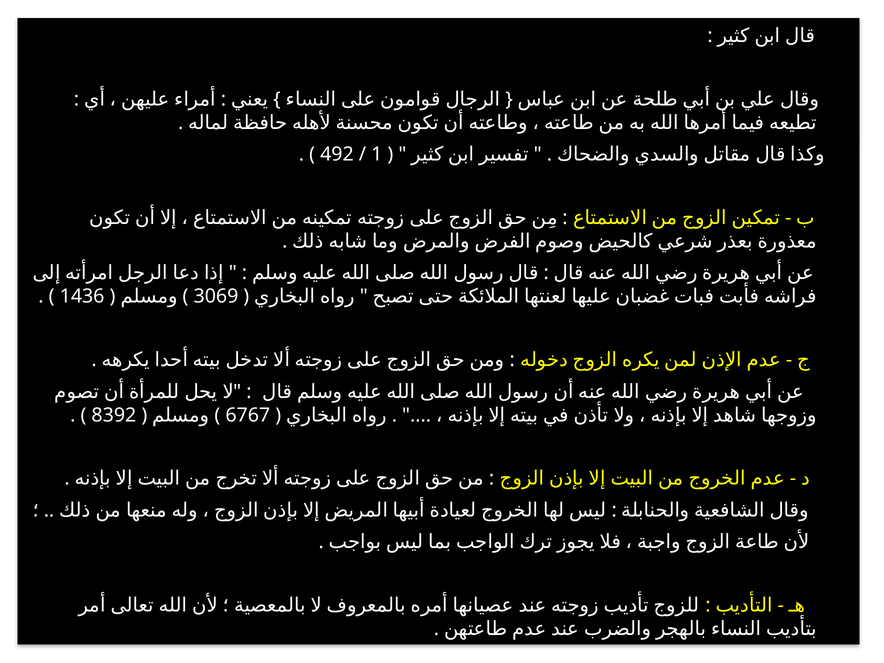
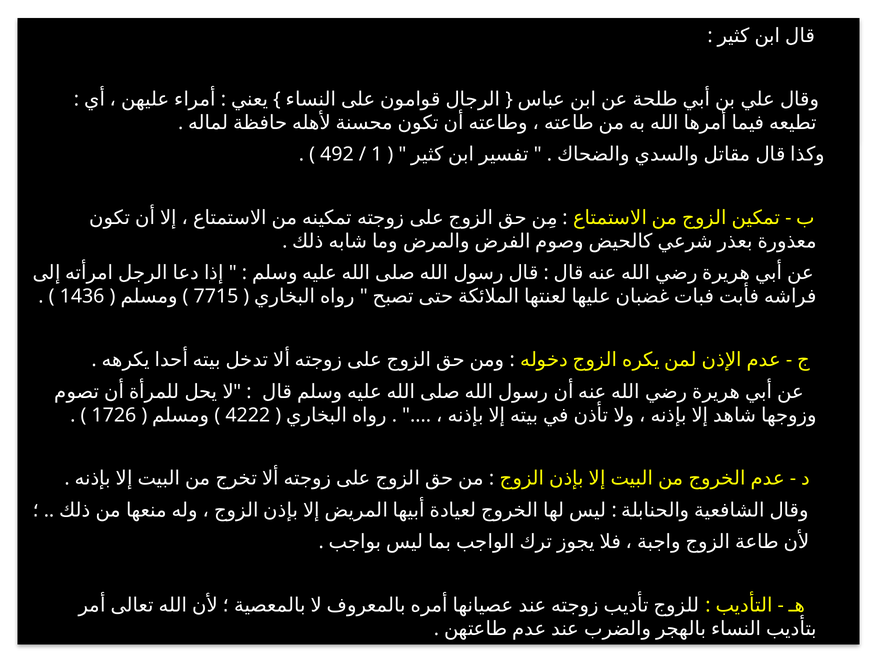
3069: 3069 -> 7715
8392: 8392 -> 1726
6767: 6767 -> 4222
